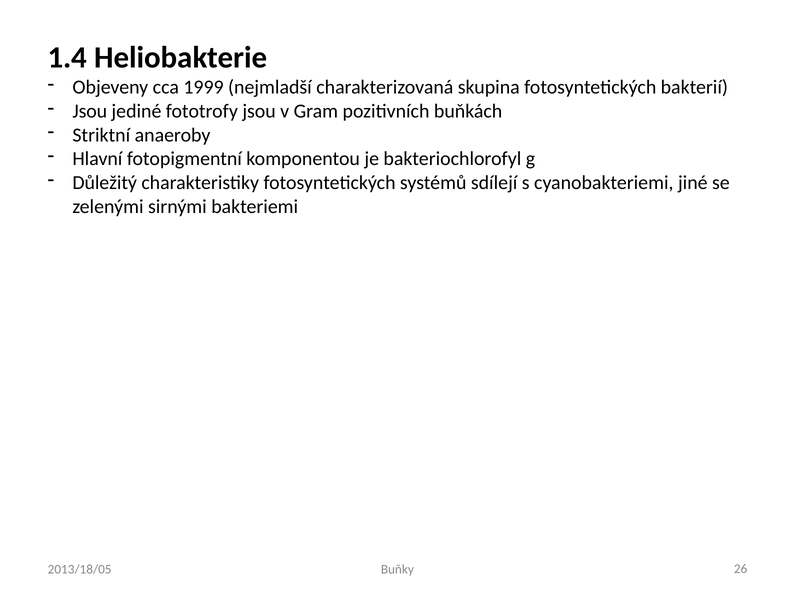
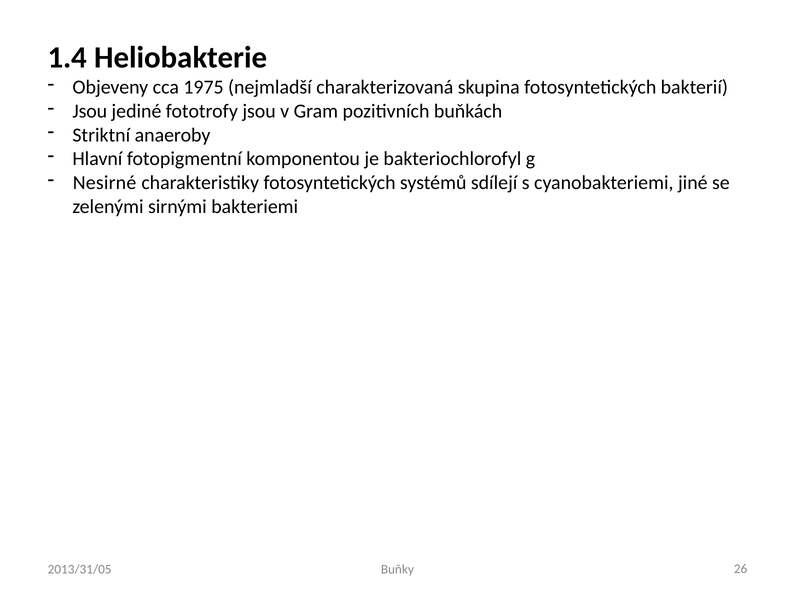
1999: 1999 -> 1975
Důležitý: Důležitý -> Nesirné
2013/18/05: 2013/18/05 -> 2013/31/05
